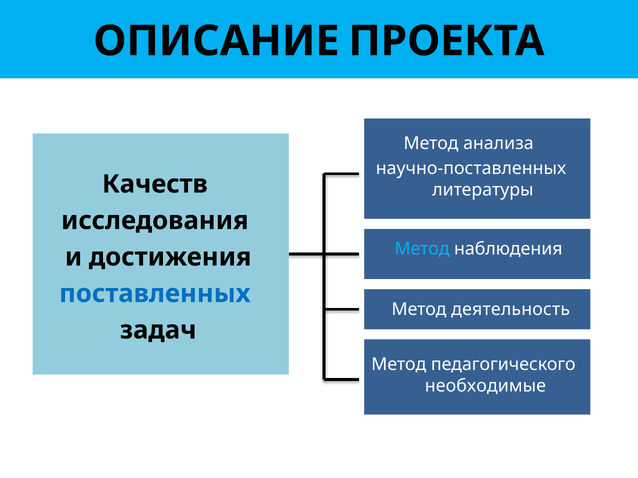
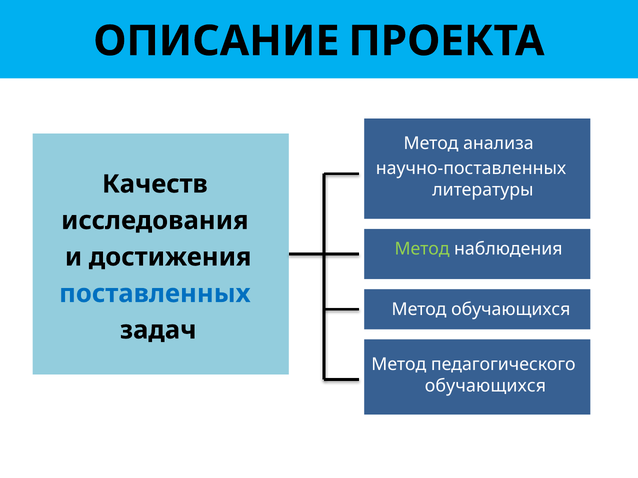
Метод at (422, 249) colour: light blue -> light green
Метод деятельность: деятельность -> обучающихся
необходимые at (485, 386): необходимые -> обучающихся
